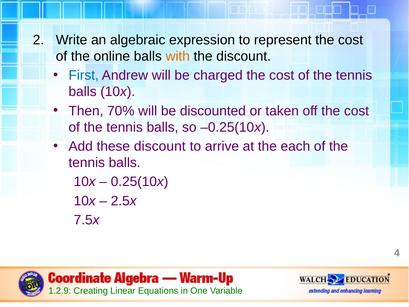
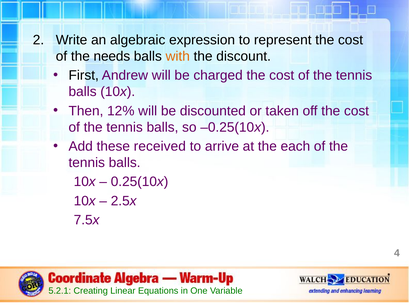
online: online -> needs
First colour: blue -> black
70%: 70% -> 12%
these discount: discount -> received
1.2.9: 1.2.9 -> 5.2.1
